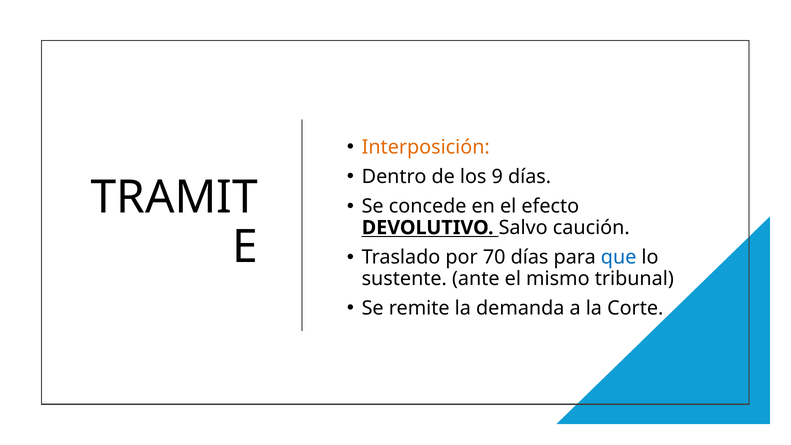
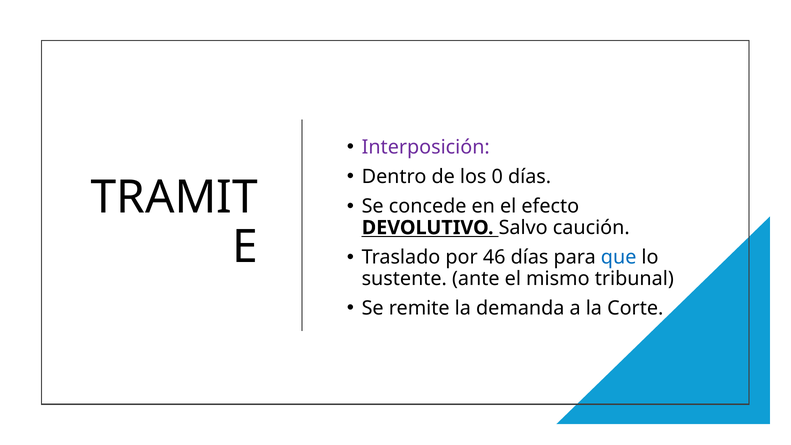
Interposición colour: orange -> purple
9: 9 -> 0
70: 70 -> 46
